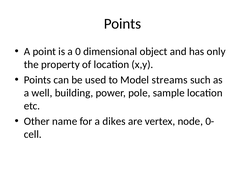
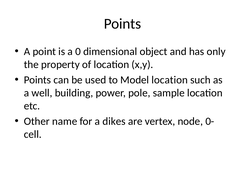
Model streams: streams -> location
